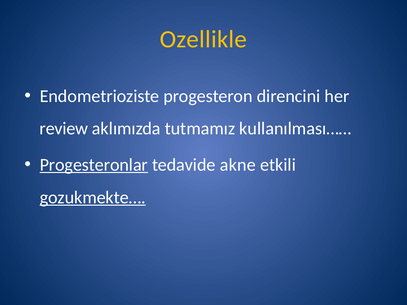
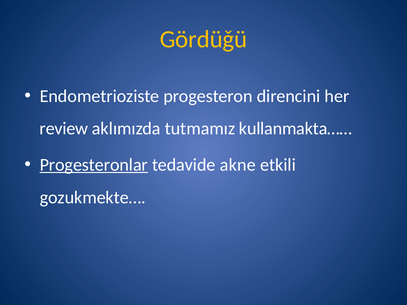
Ozellikle: Ozellikle -> Gördüǧü
kullanılması……: kullanılması…… -> kullanmakta……
gozukmekte… underline: present -> none
